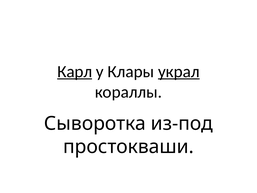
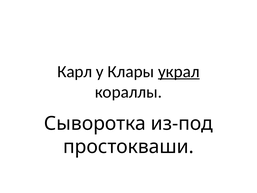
Карл underline: present -> none
